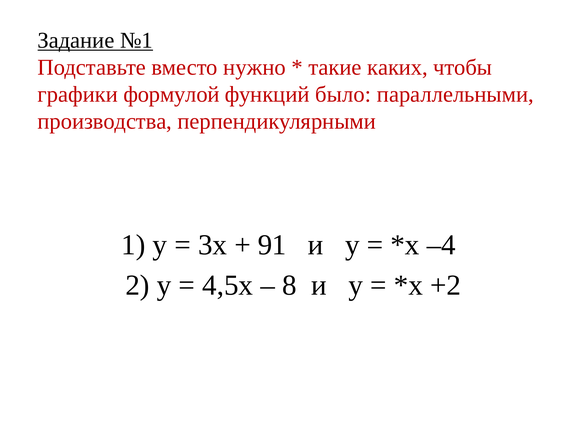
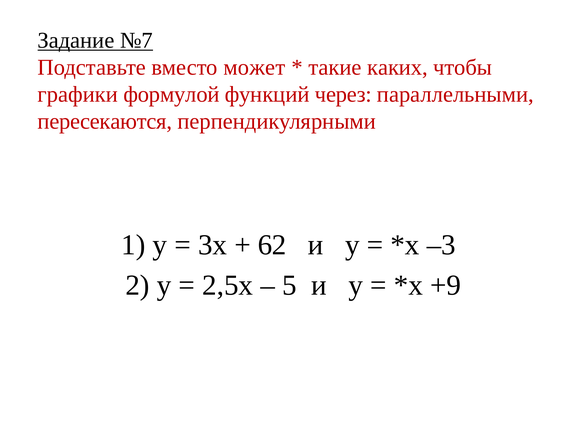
№1: №1 -> №7
нужно: нужно -> может
было: было -> через
производства: производства -> пересекаются
91: 91 -> 62
–4: –4 -> –3
4,5х: 4,5х -> 2,5х
8: 8 -> 5
+2: +2 -> +9
